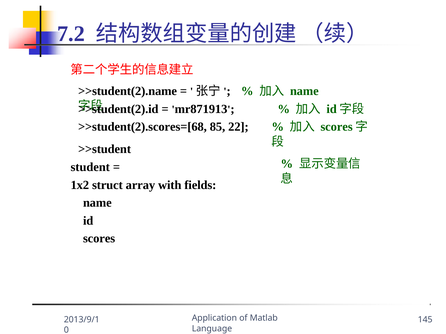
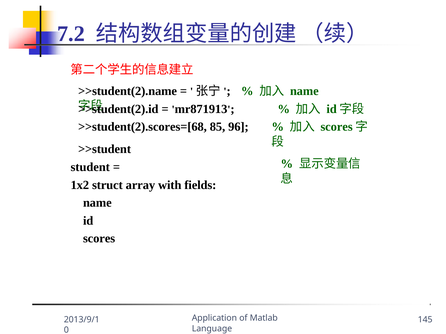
22: 22 -> 96
